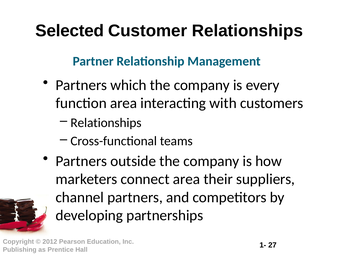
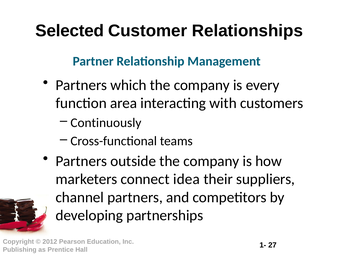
Relationships at (106, 123): Relationships -> Continuously
connect area: area -> idea
